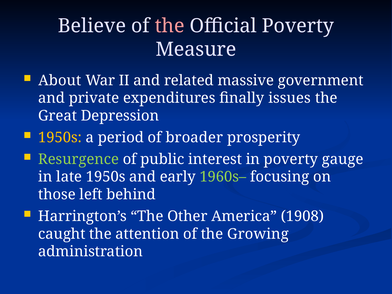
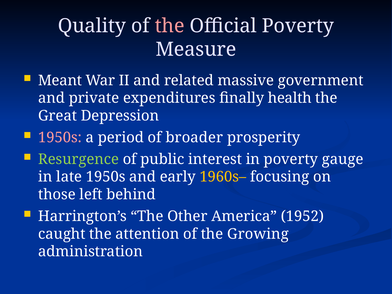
Believe: Believe -> Quality
About: About -> Meant
issues: issues -> health
1950s at (60, 137) colour: yellow -> pink
1960s– colour: light green -> yellow
1908: 1908 -> 1952
